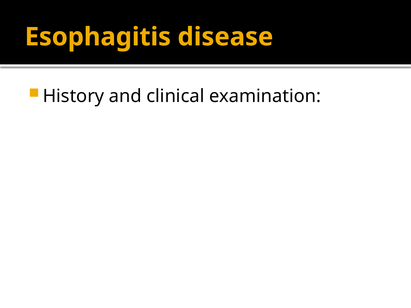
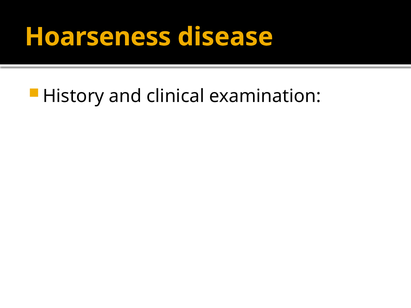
Esophagitis: Esophagitis -> Hoarseness
